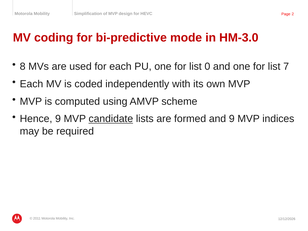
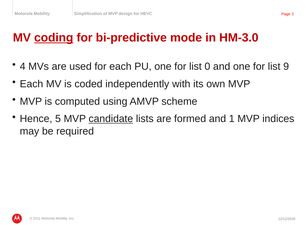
coding underline: none -> present
8: 8 -> 4
7: 7 -> 9
Hence 9: 9 -> 5
and 9: 9 -> 1
